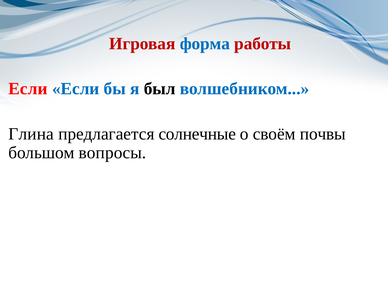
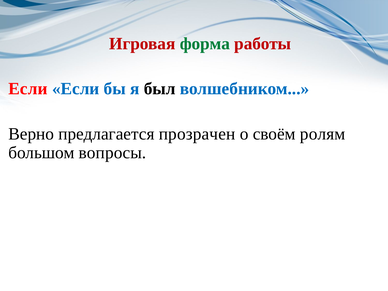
форма colour: blue -> green
Глина: Глина -> Верно
солнечные: солнечные -> прозрачен
почвы: почвы -> ролям
